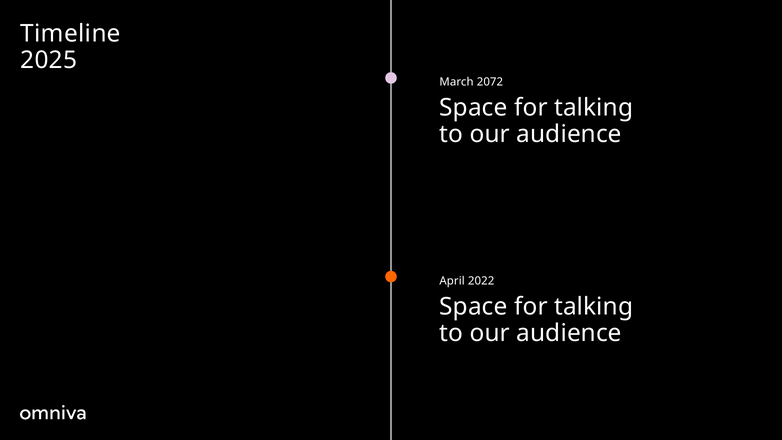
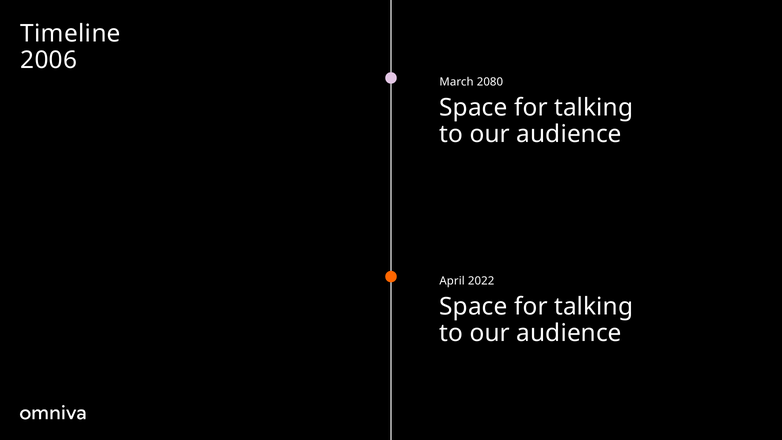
2025: 2025 -> 2006
2072: 2072 -> 2080
